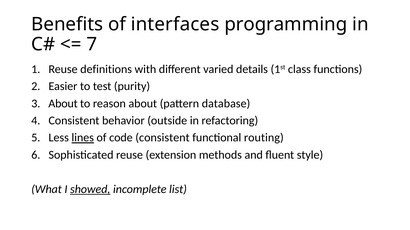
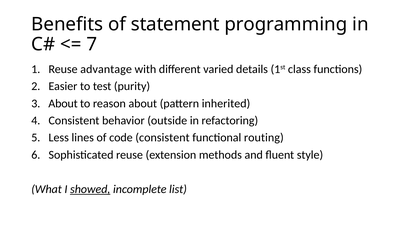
interfaces: interfaces -> statement
definitions: definitions -> advantage
database: database -> inherited
lines underline: present -> none
